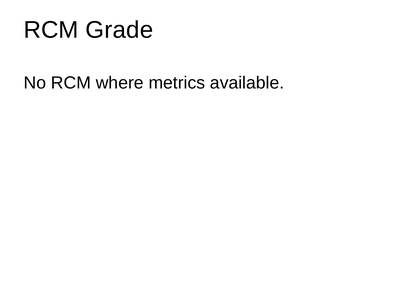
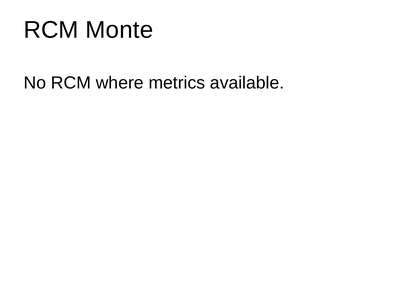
Grade: Grade -> Monte
